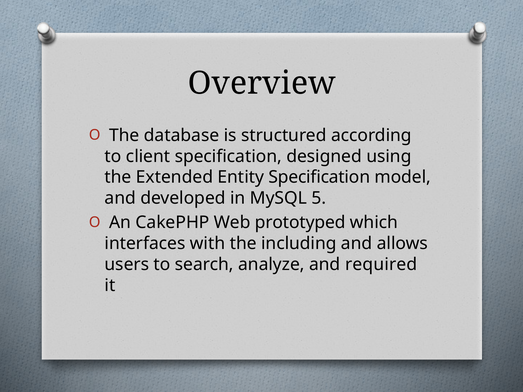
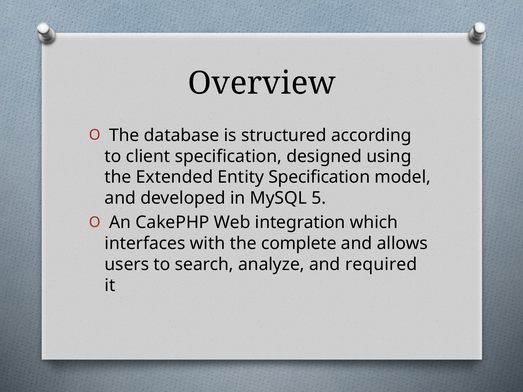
prototyped: prototyped -> integration
including: including -> complete
